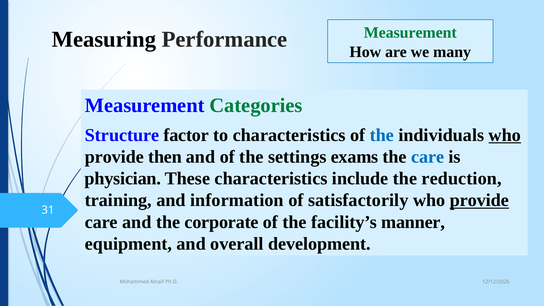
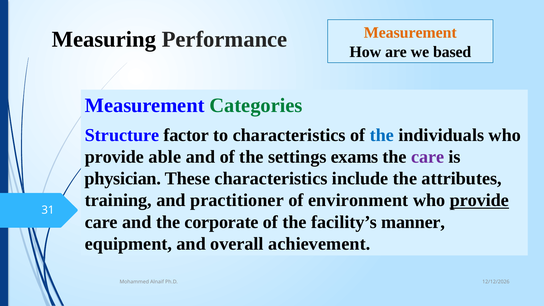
Measurement at (410, 33) colour: green -> orange
many: many -> based
who at (505, 135) underline: present -> none
then: then -> able
care at (428, 157) colour: blue -> purple
reduction: reduction -> attributes
information: information -> practitioner
satisfactorily: satisfactorily -> environment
development: development -> achievement
